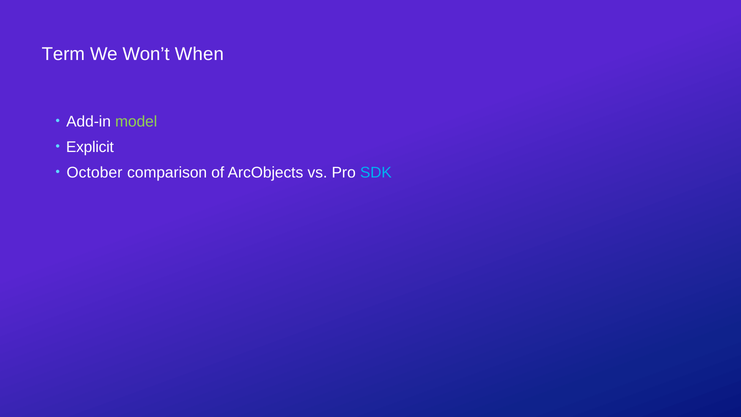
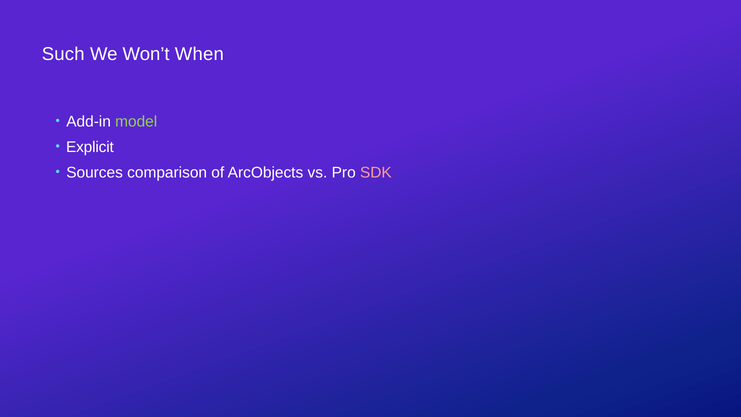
Term: Term -> Such
October: October -> Sources
SDK colour: light blue -> pink
